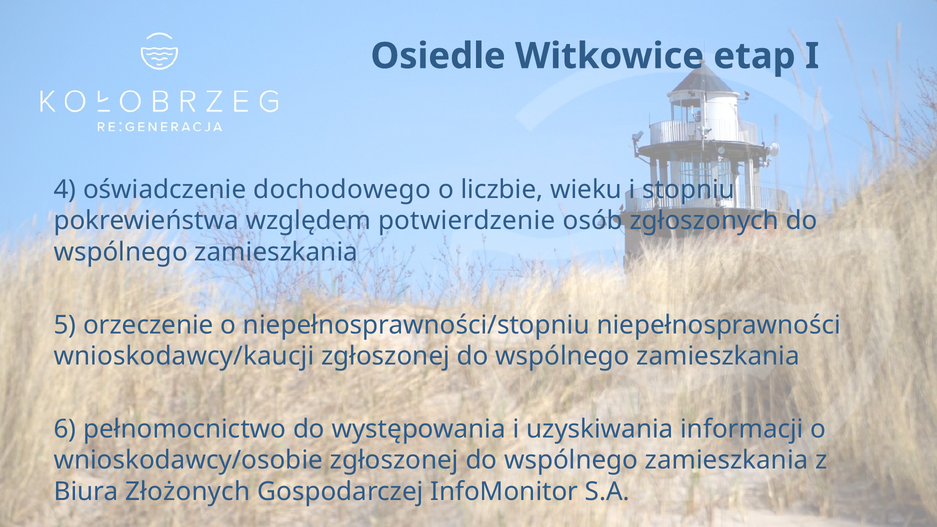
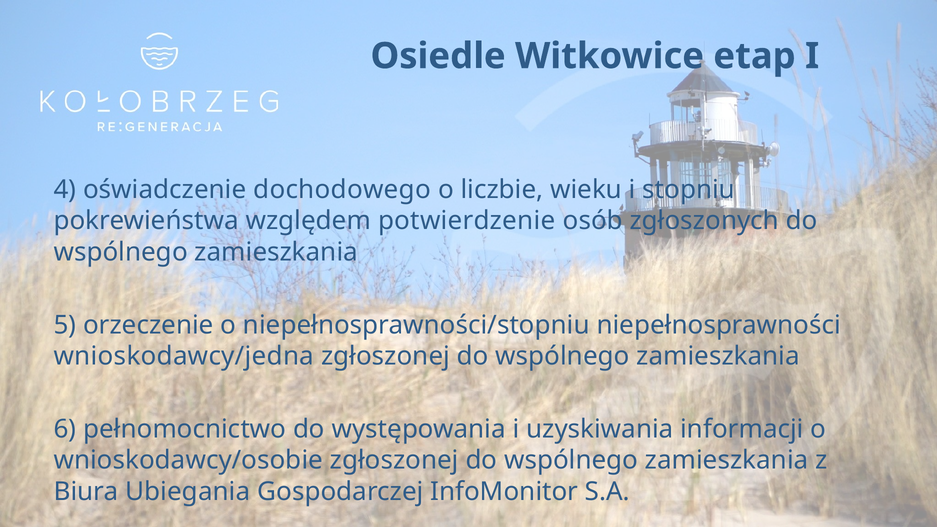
wnioskodawcy/kaucji: wnioskodawcy/kaucji -> wnioskodawcy/jedna
Złożonych: Złożonych -> Ubiegania
